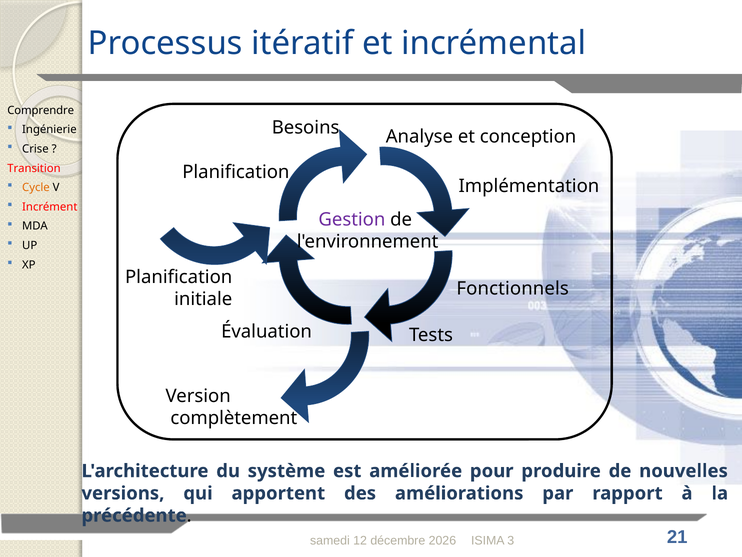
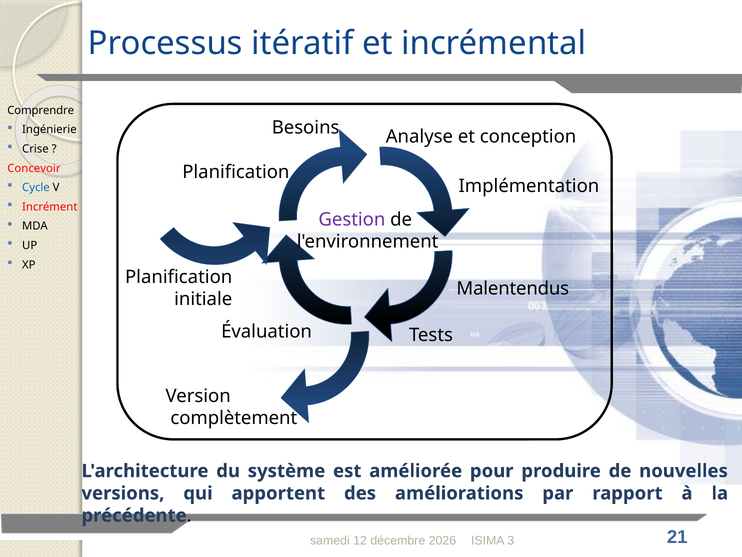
Transition: Transition -> Concevoir
Cycle colour: orange -> blue
Fonctionnels: Fonctionnels -> Malentendus
